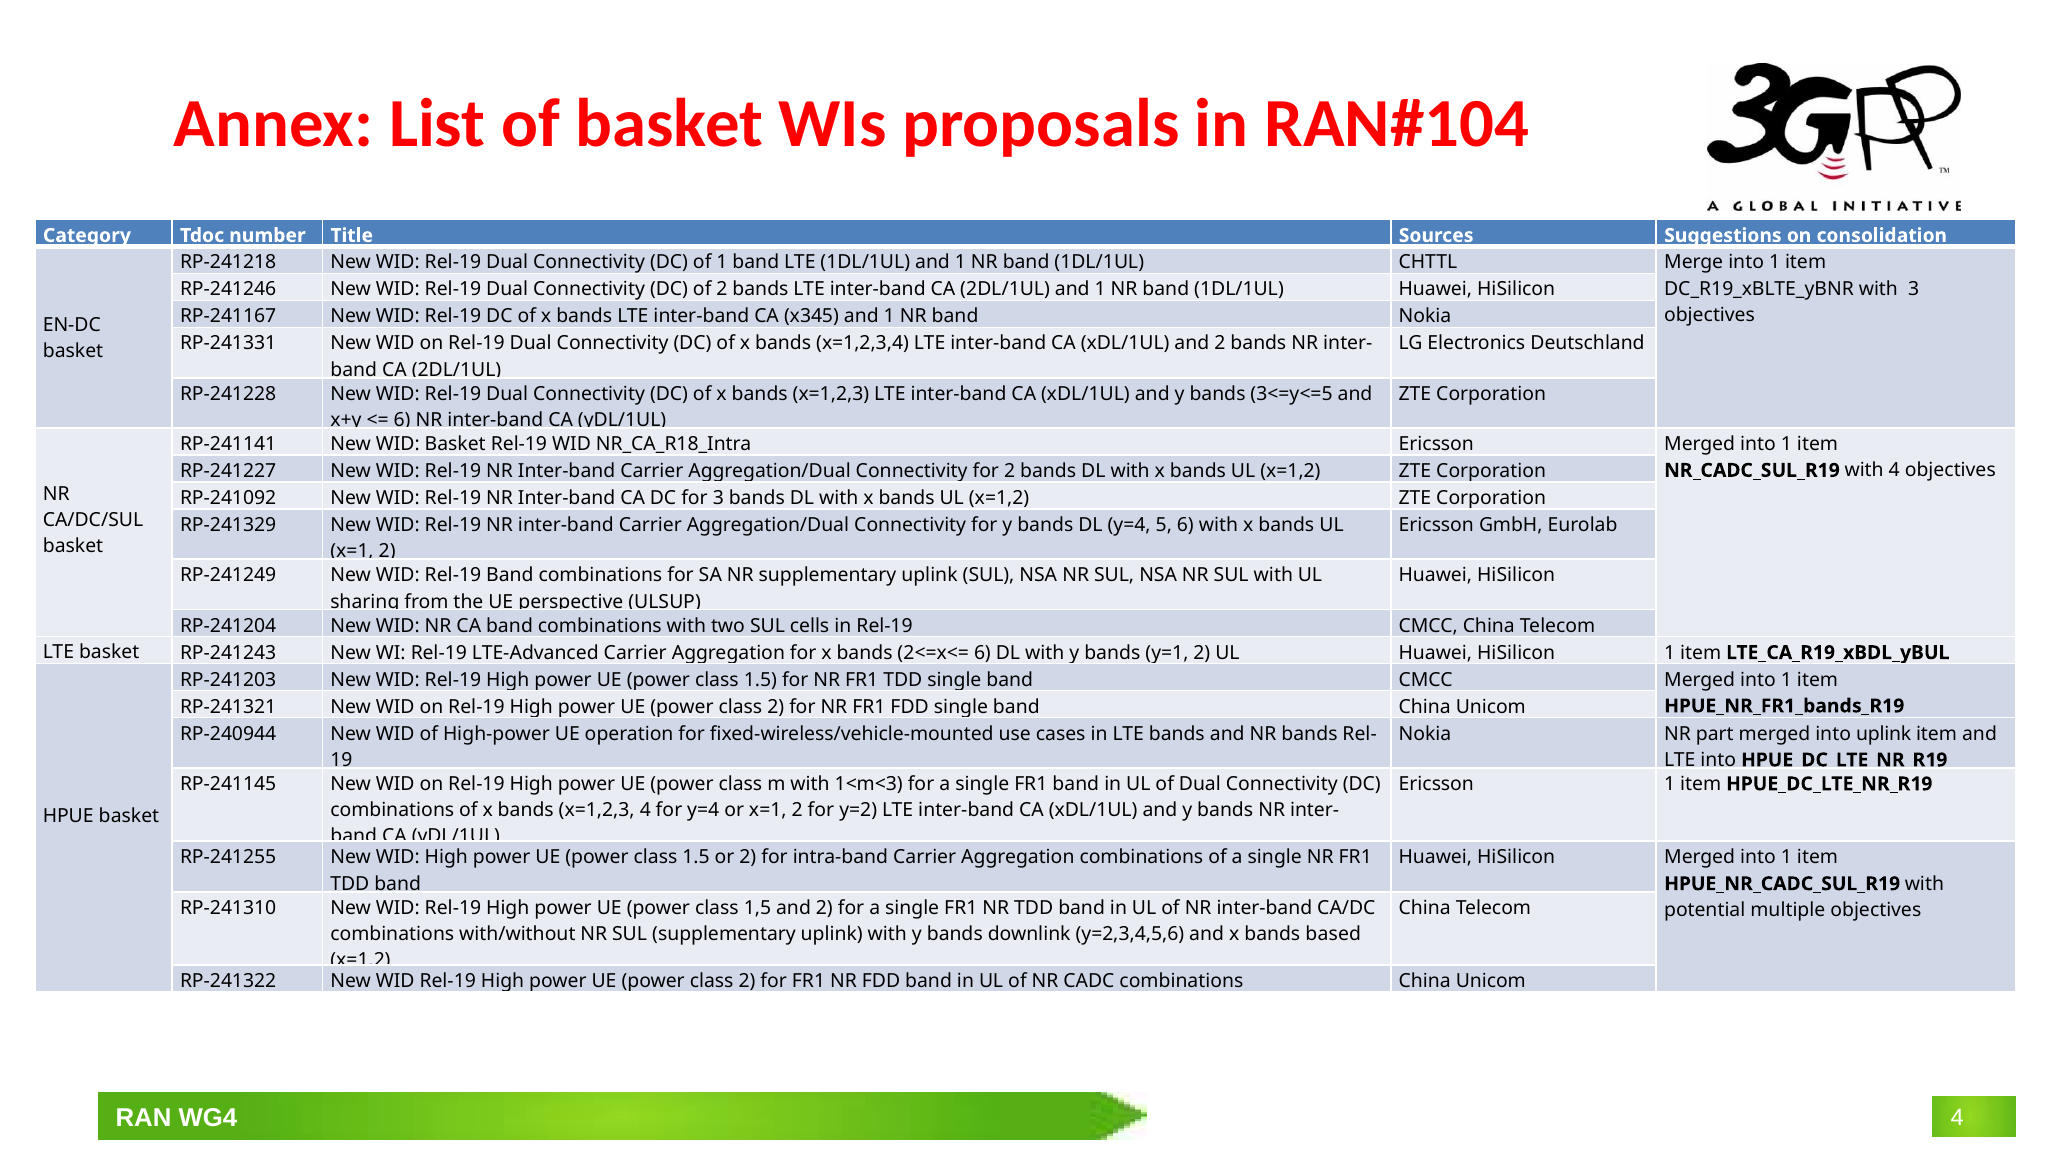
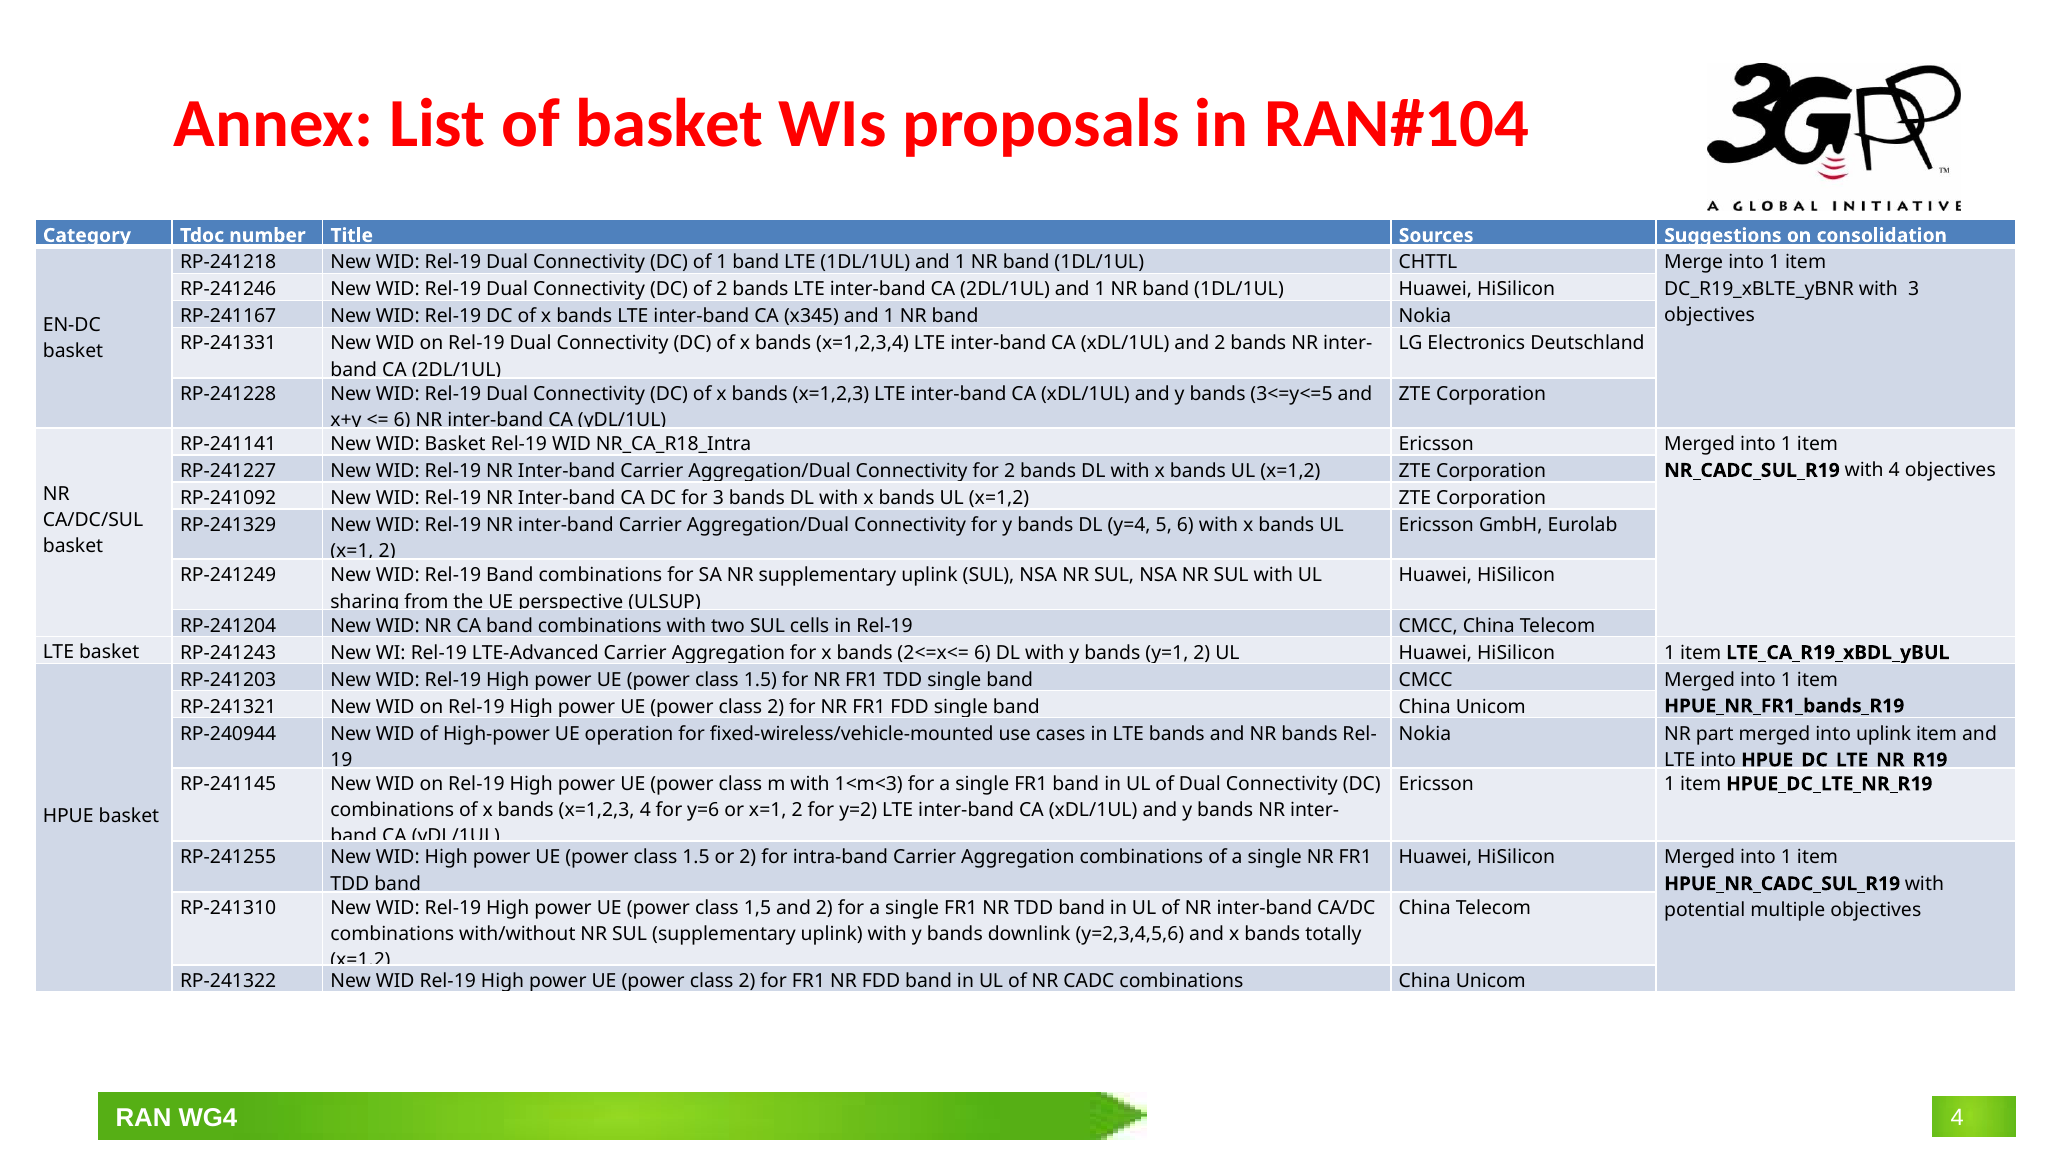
for y=4: y=4 -> y=6
based: based -> totally
